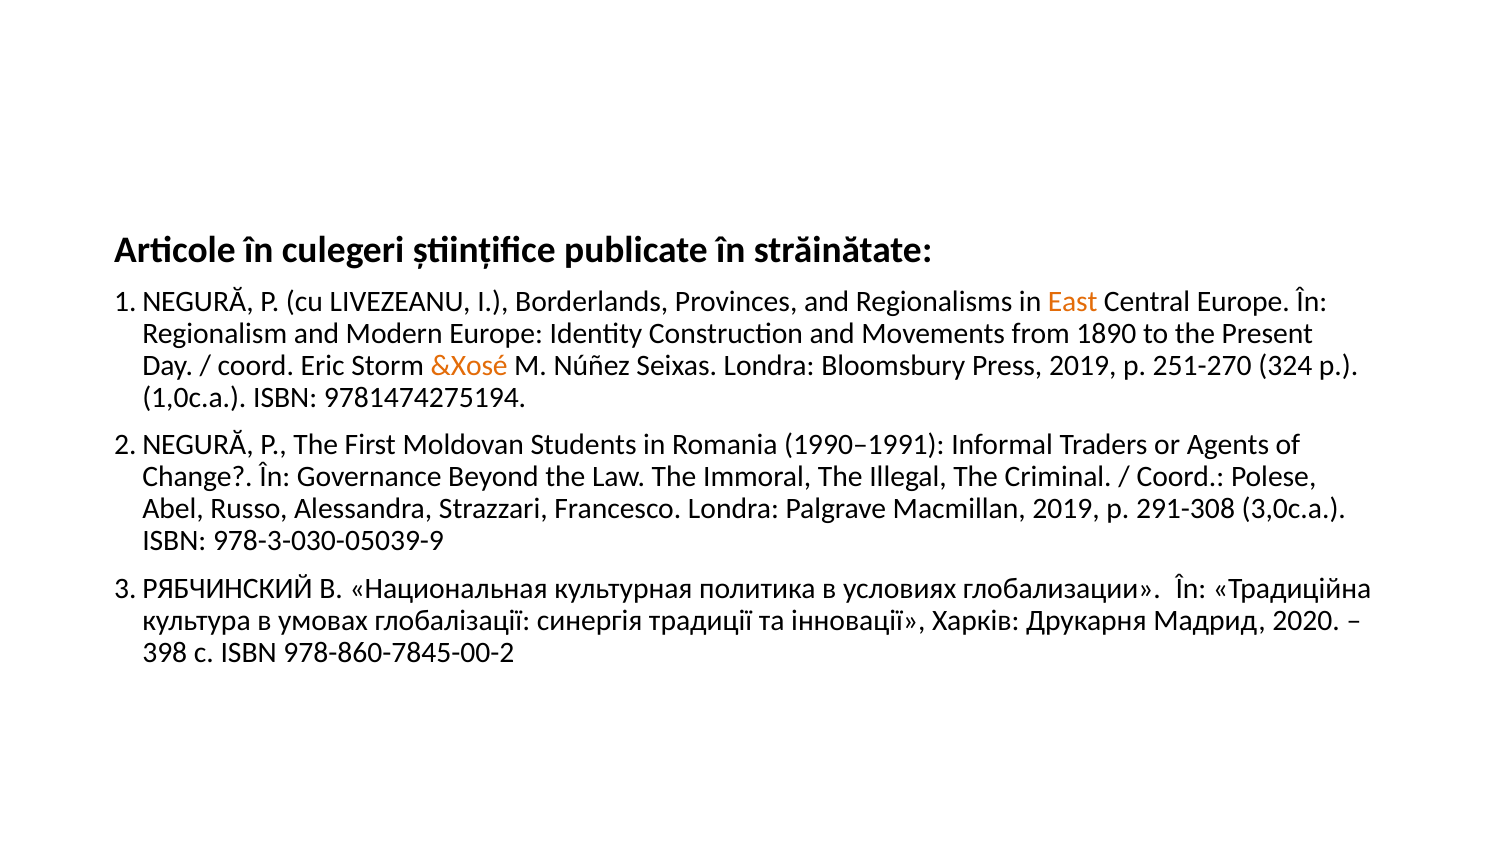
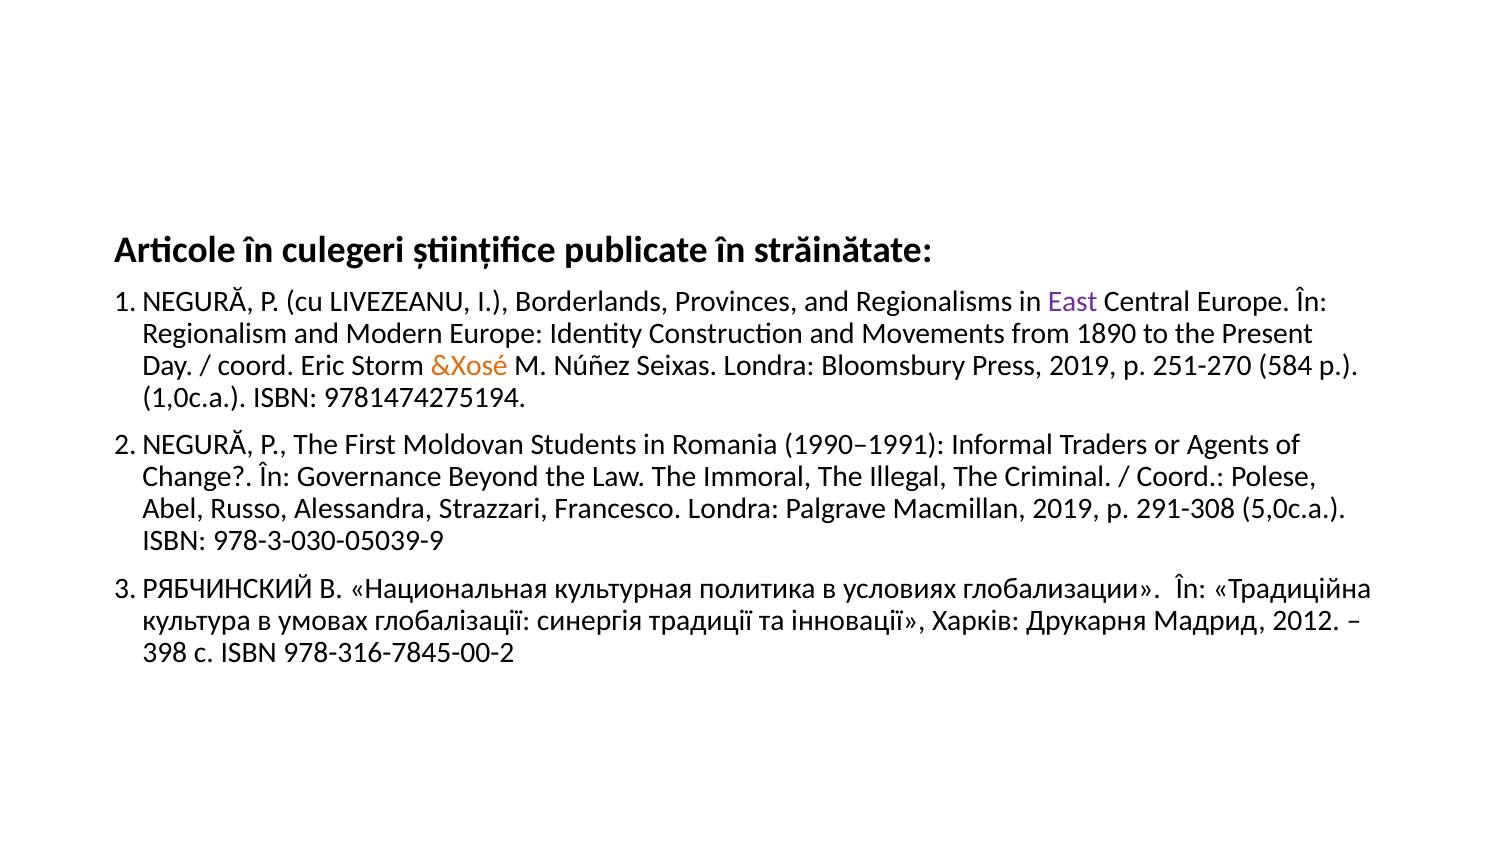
East colour: orange -> purple
324: 324 -> 584
3,0c.a: 3,0c.a -> 5,0c.a
2020: 2020 -> 2012
978-860-7845-00-2: 978-860-7845-00-2 -> 978-316-7845-00-2
